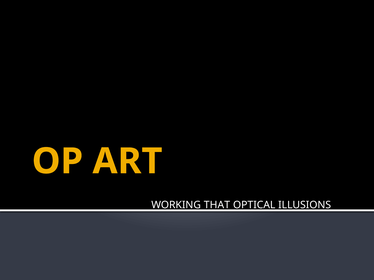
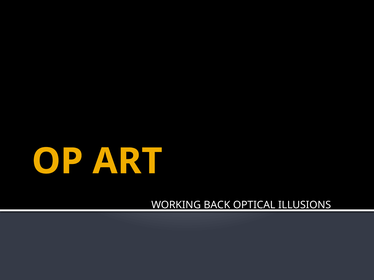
THAT: THAT -> BACK
